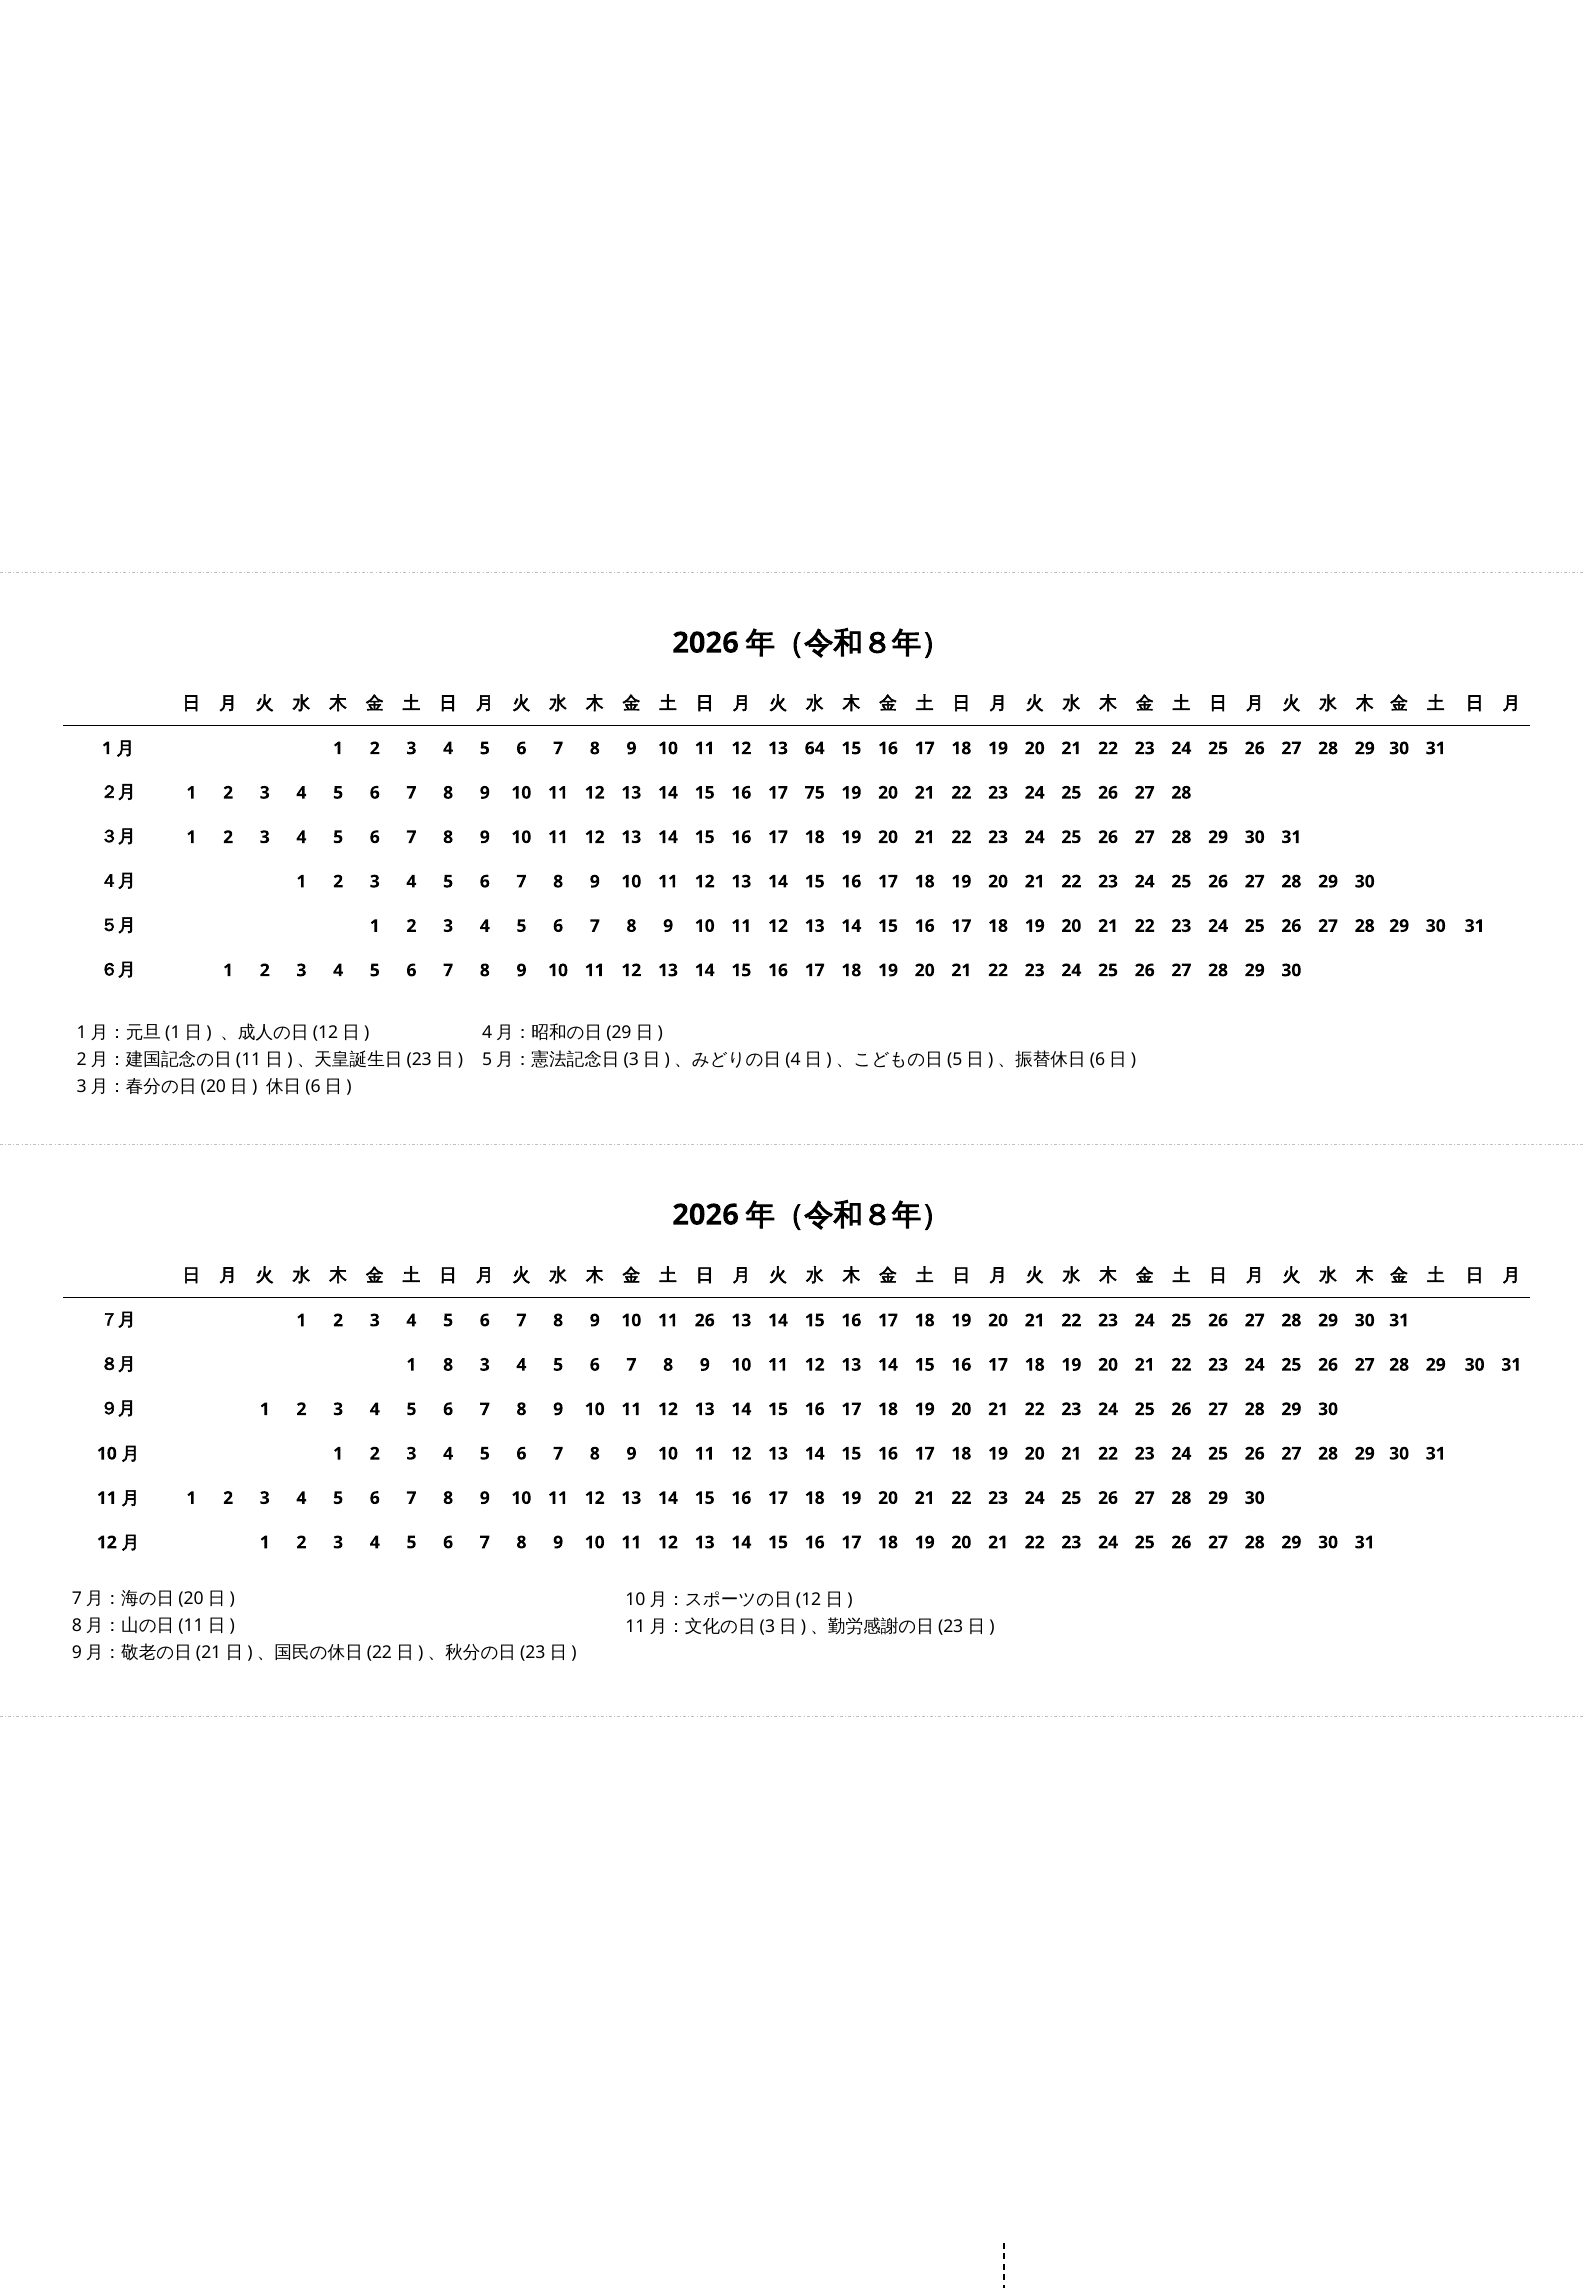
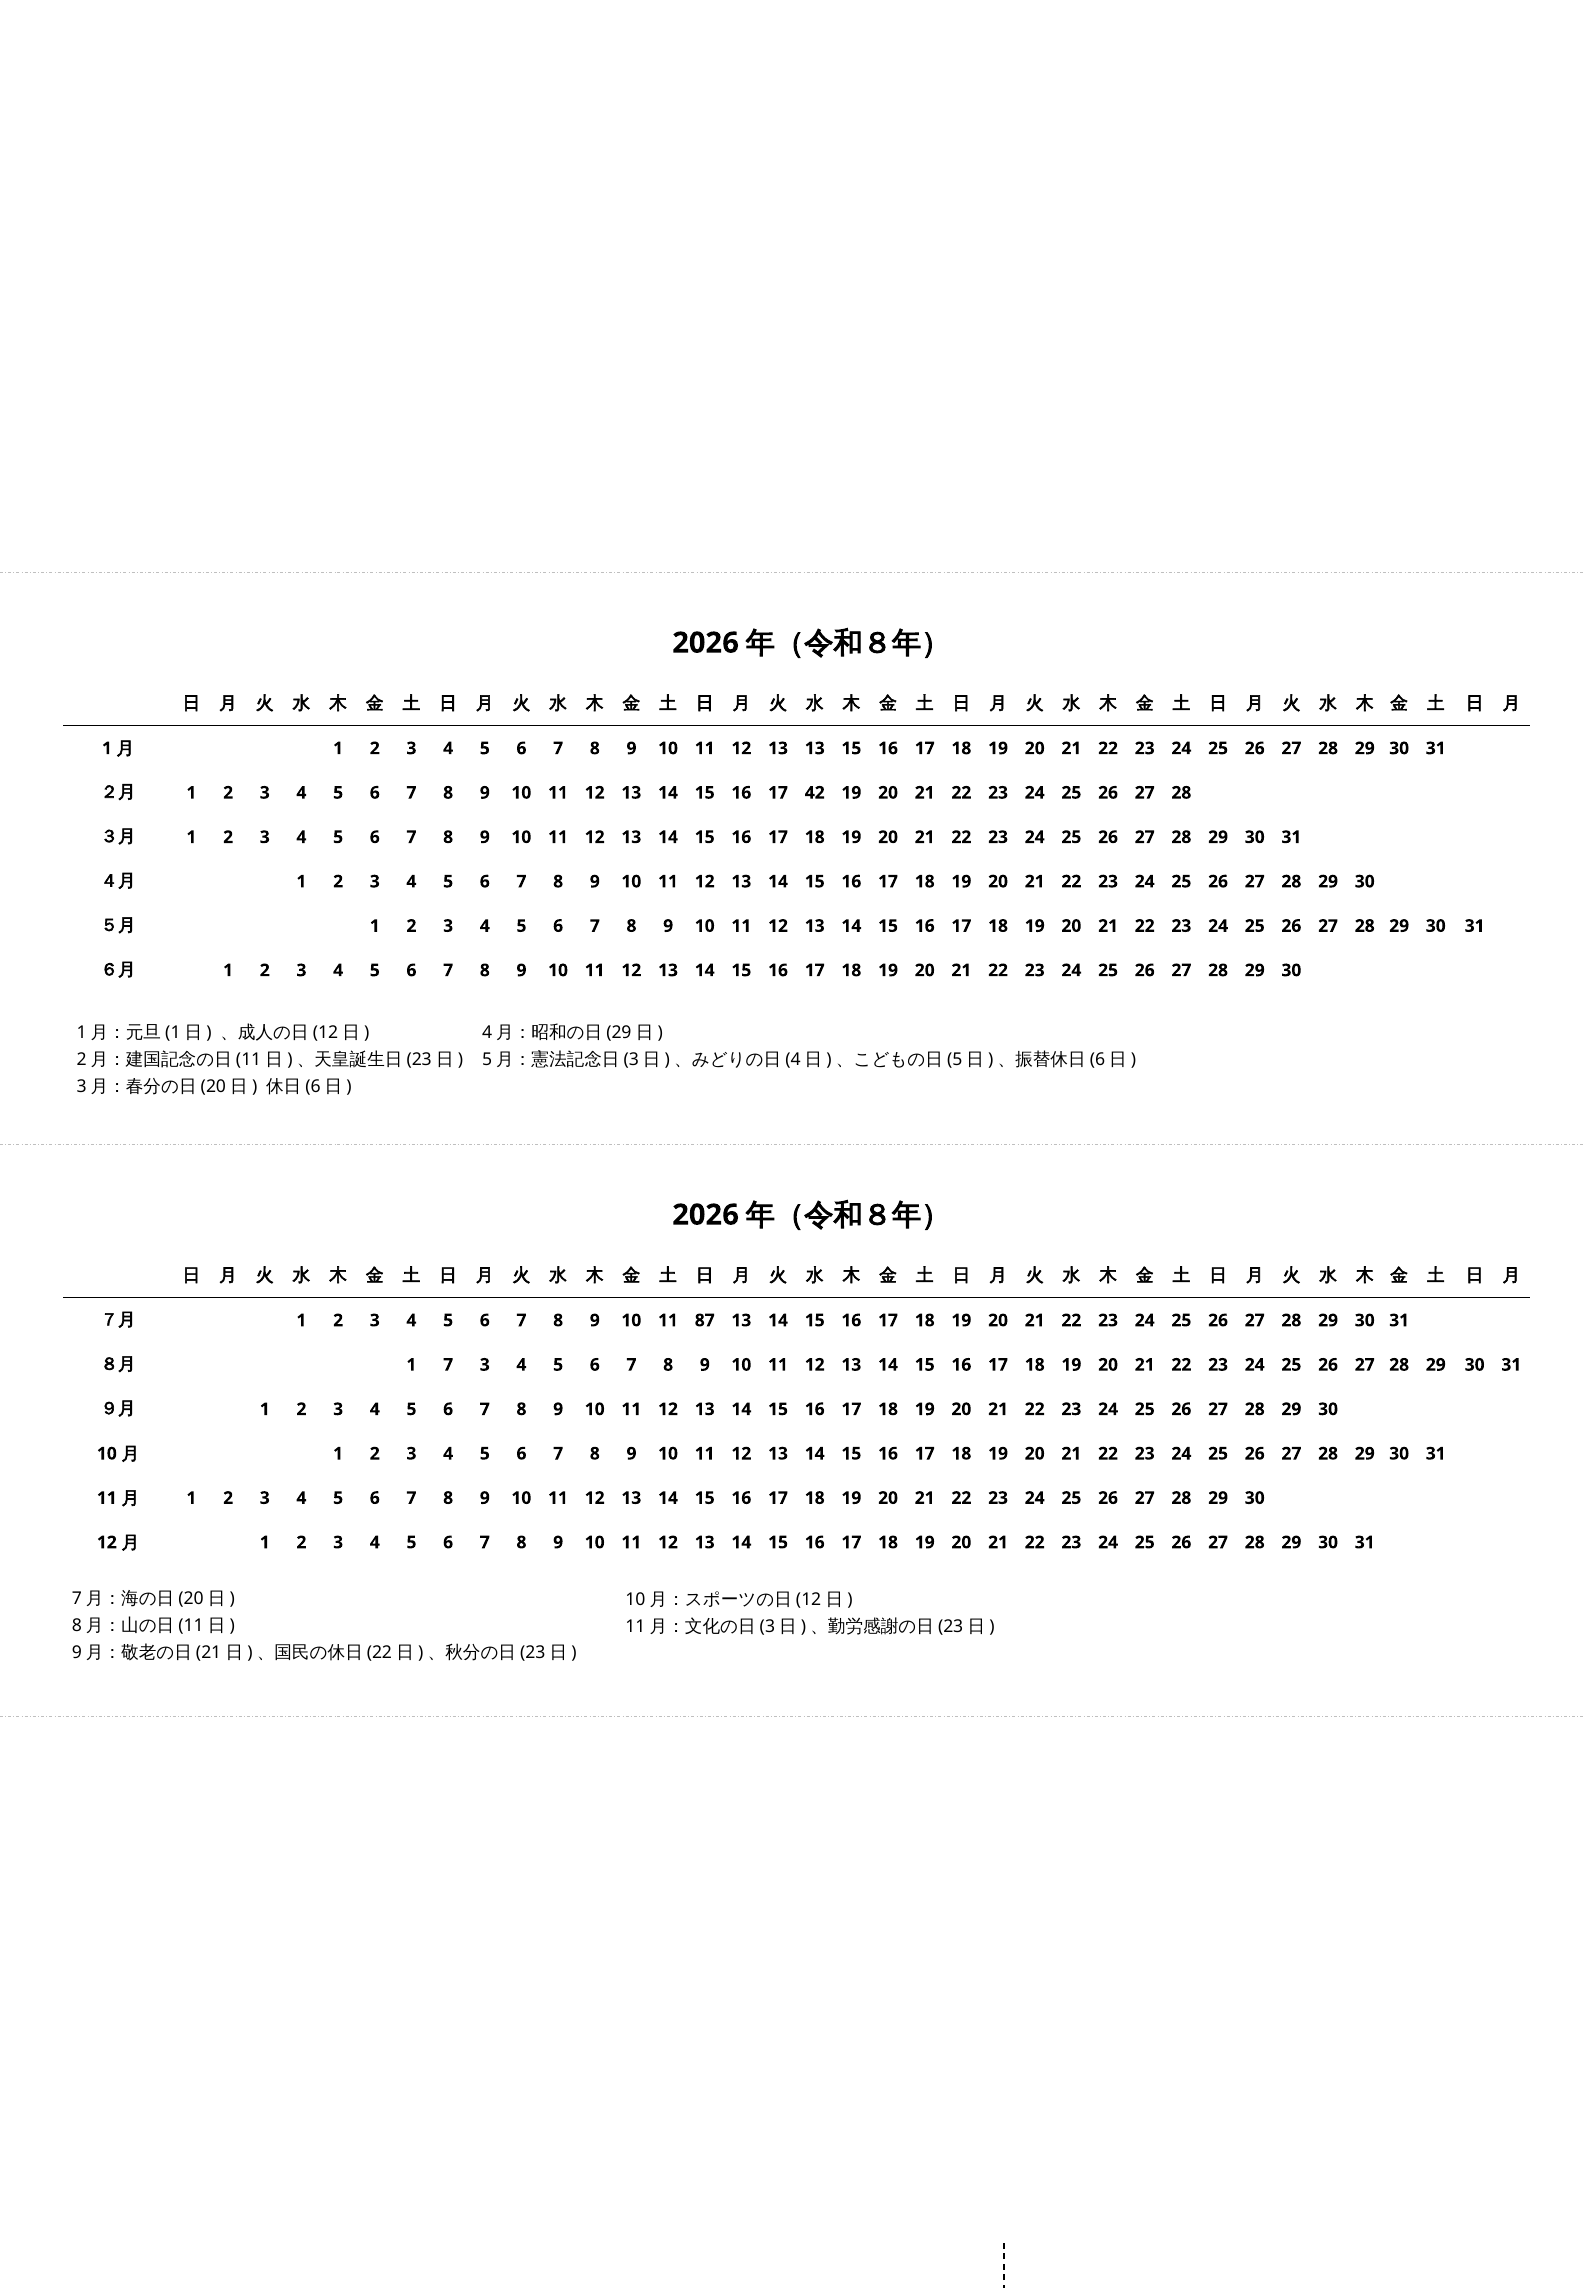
13 64: 64 -> 13
75: 75 -> 42
11 26: 26 -> 87
1 8: 8 -> 7
